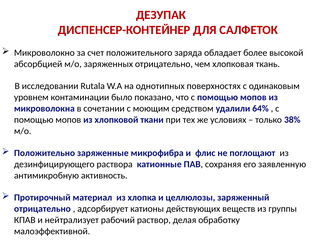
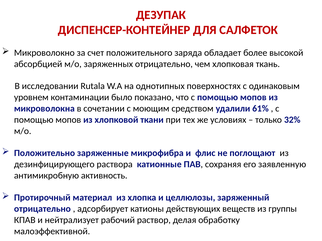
64%: 64% -> 61%
38%: 38% -> 32%
